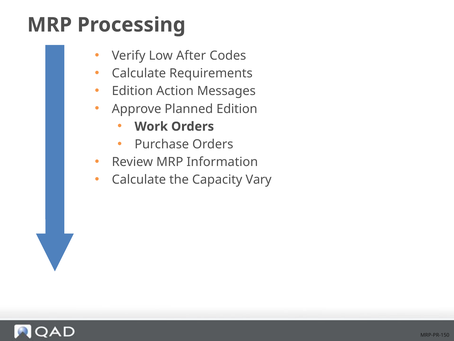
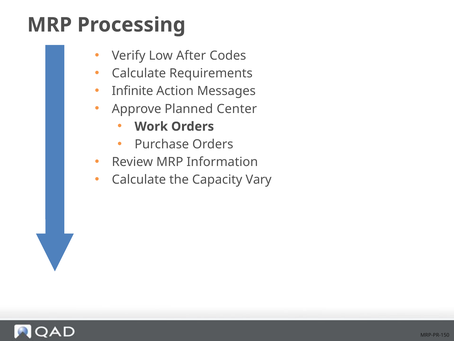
Edition at (132, 91): Edition -> Infinite
Planned Edition: Edition -> Center
